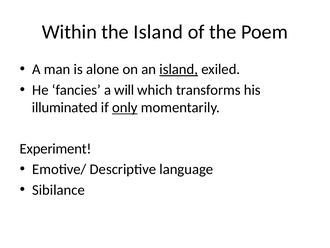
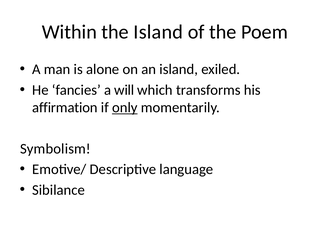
island at (179, 69) underline: present -> none
illuminated: illuminated -> affirmation
Experiment: Experiment -> Symbolism
